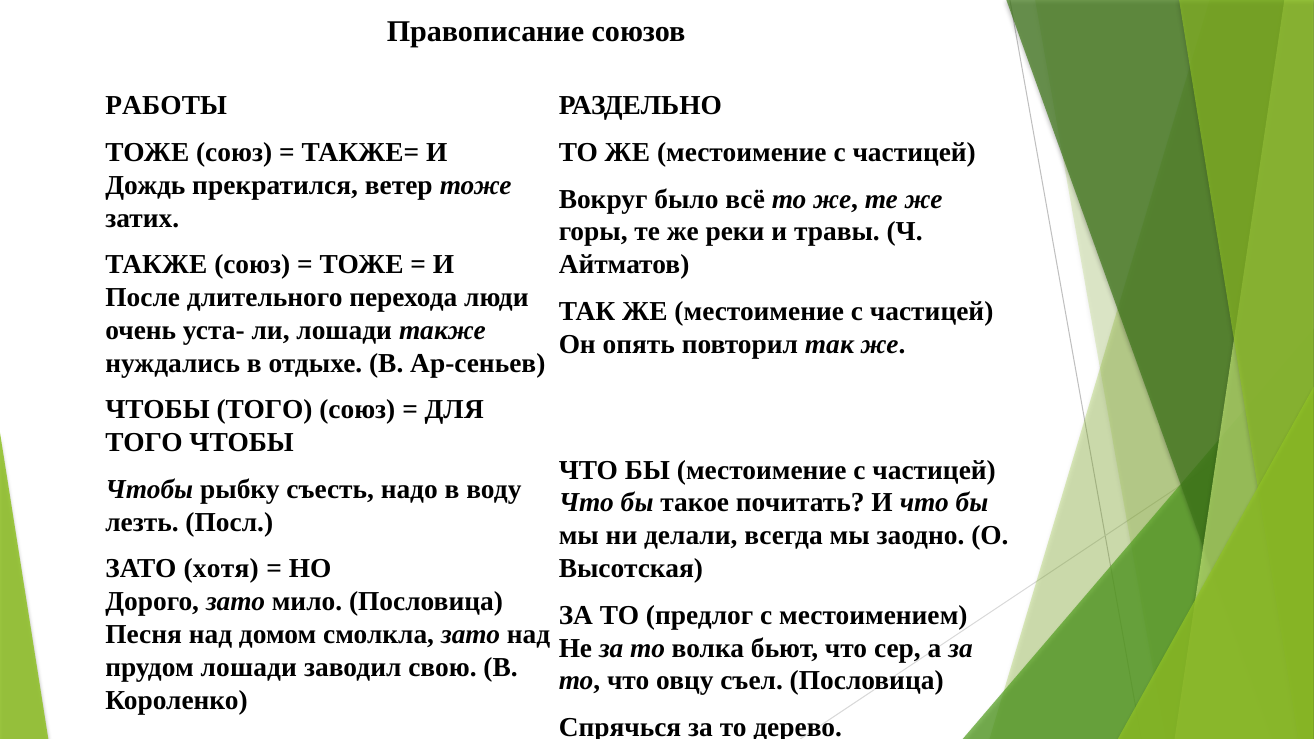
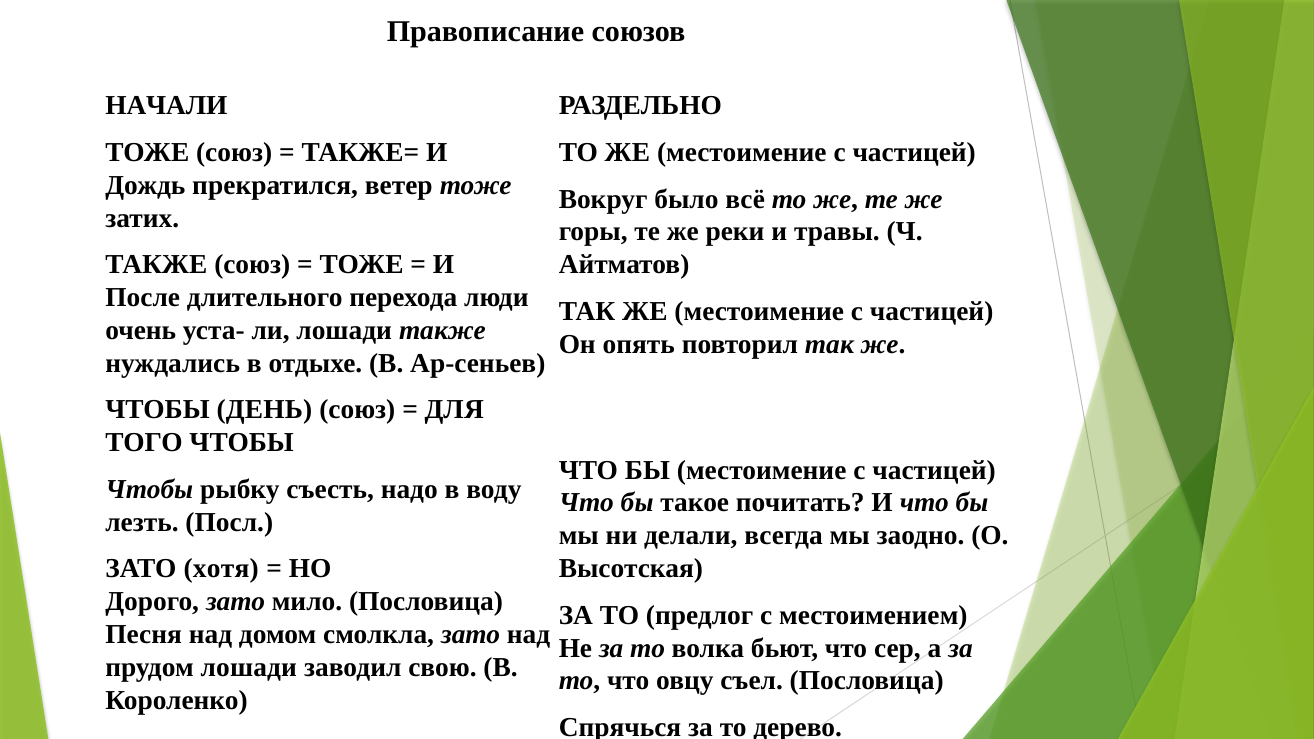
РАБОТЫ: РАБОТЫ -> НАЧАЛИ
ЧТОБЫ ТОГО: ТОГО -> ДЕНЬ
